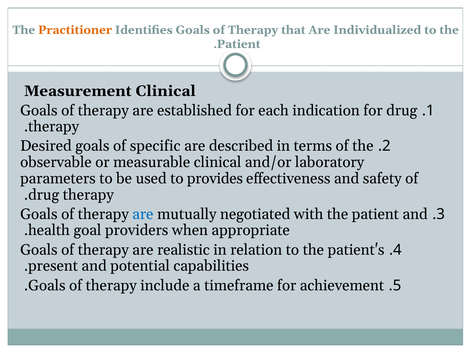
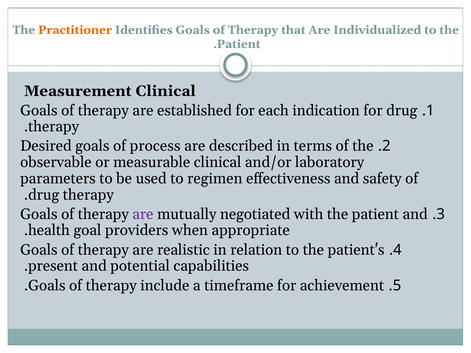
specific: specific -> process
provides: provides -> regimen
are at (143, 214) colour: blue -> purple
